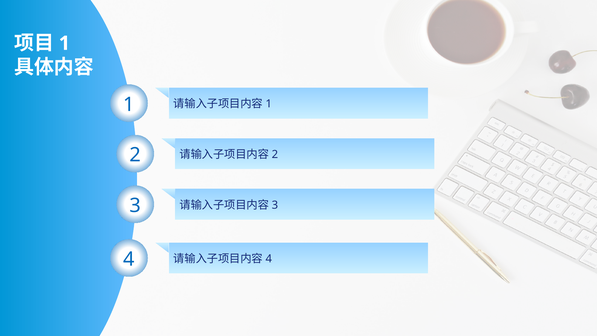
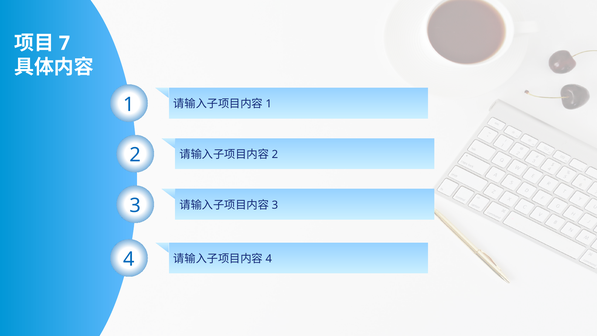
1 at (64, 43): 1 -> 7
